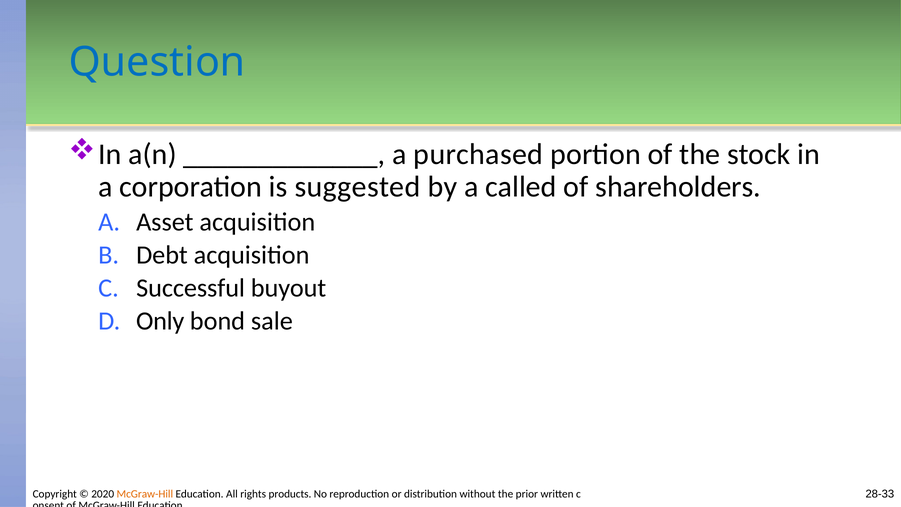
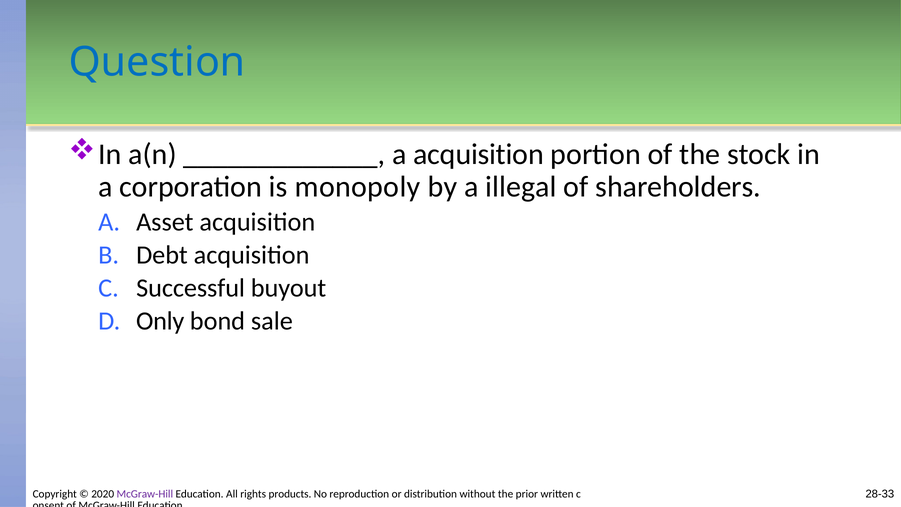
a purchased: purchased -> acquisition
suggested: suggested -> monopoly
called: called -> illegal
McGraw-Hill at (145, 494) colour: orange -> purple
